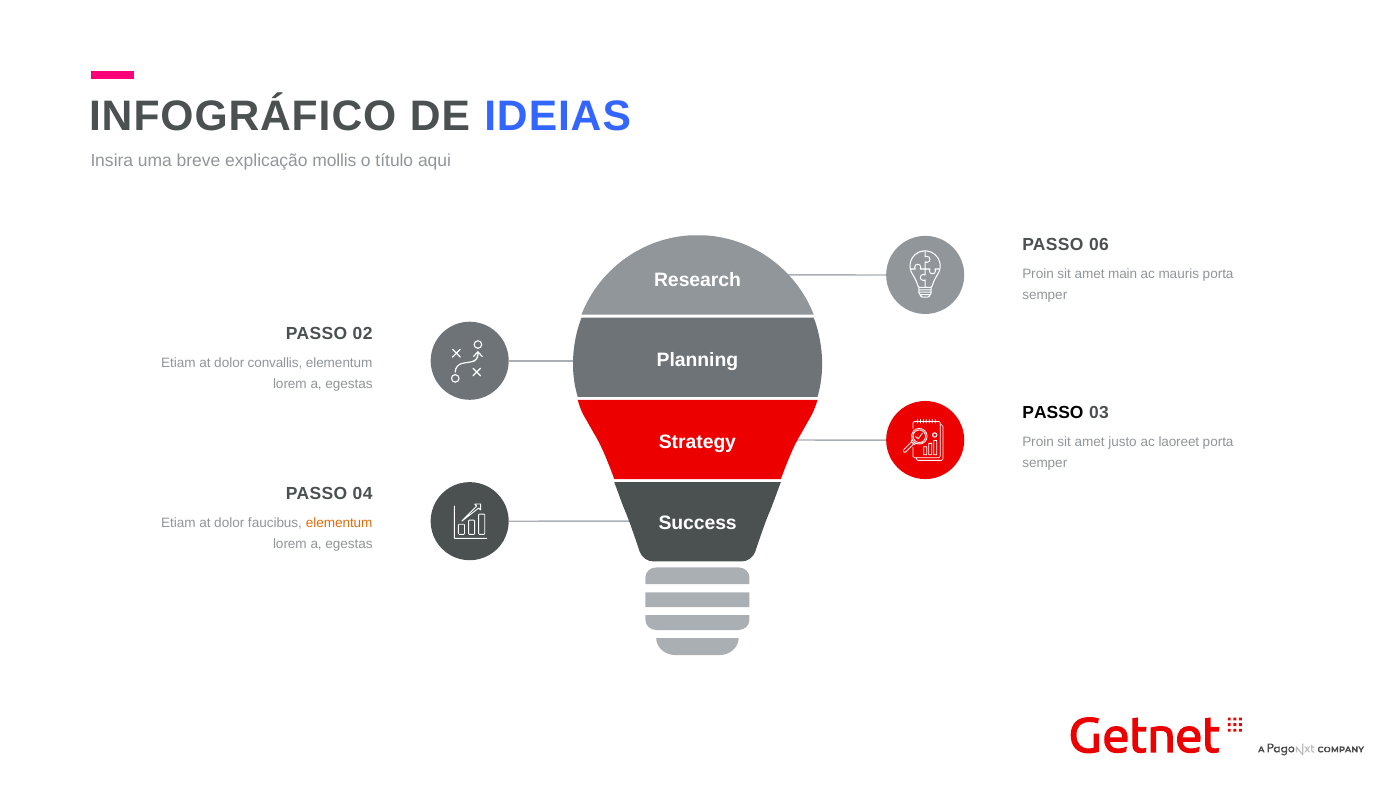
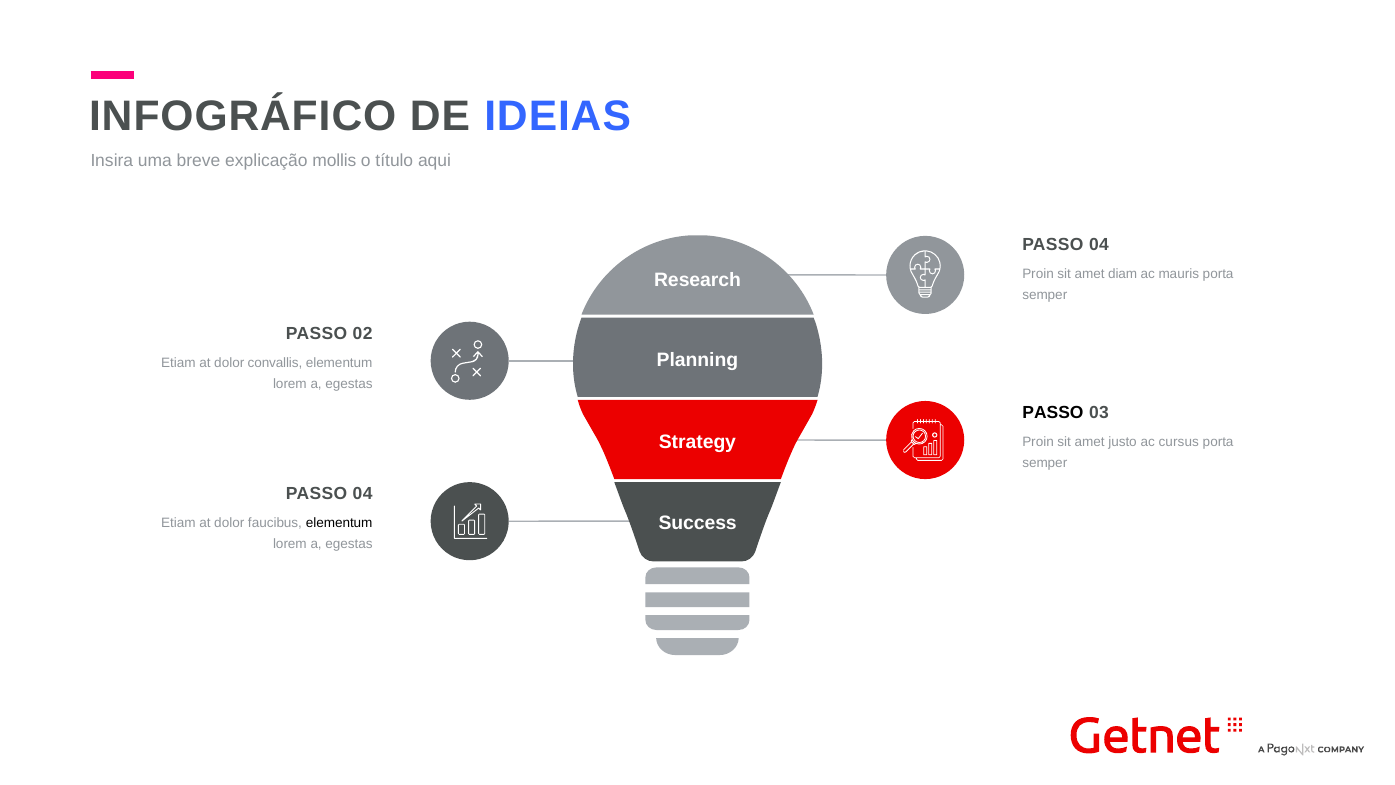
06 at (1099, 245): 06 -> 04
main: main -> diam
laoreet: laoreet -> cursus
elementum at (339, 523) colour: orange -> black
